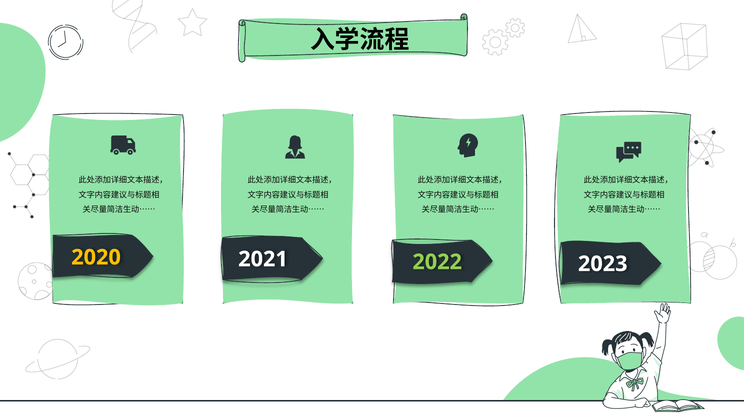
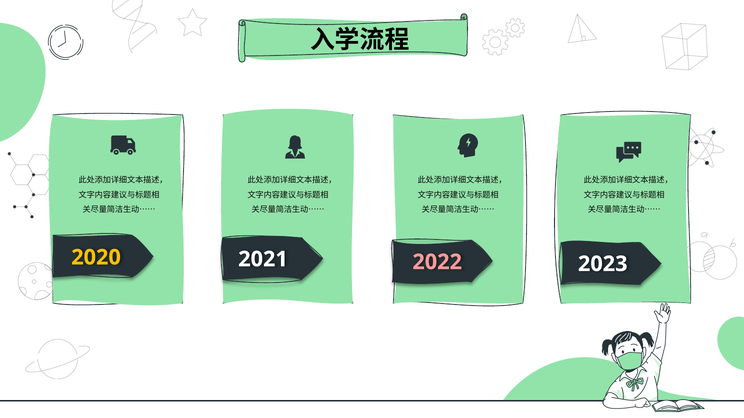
2022 colour: light green -> pink
